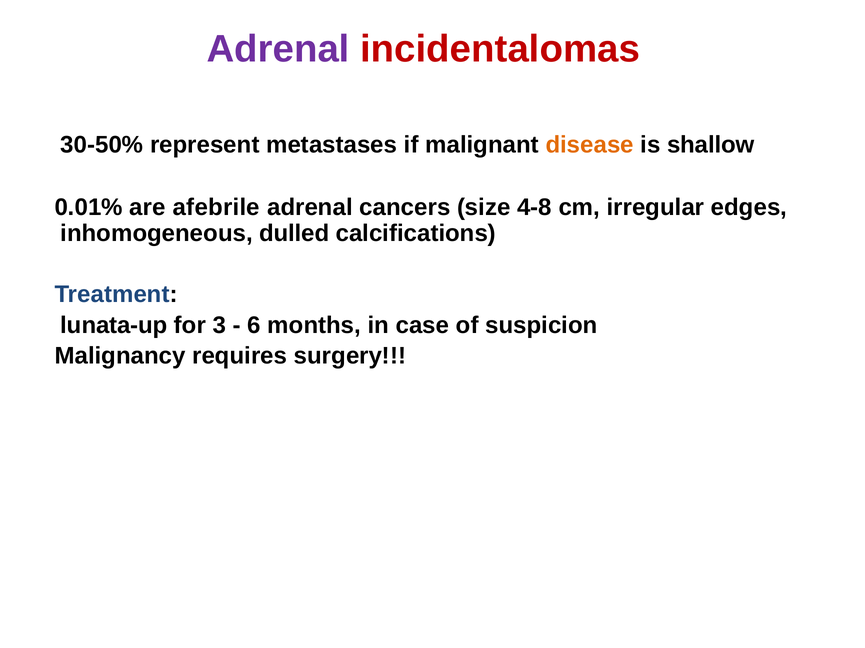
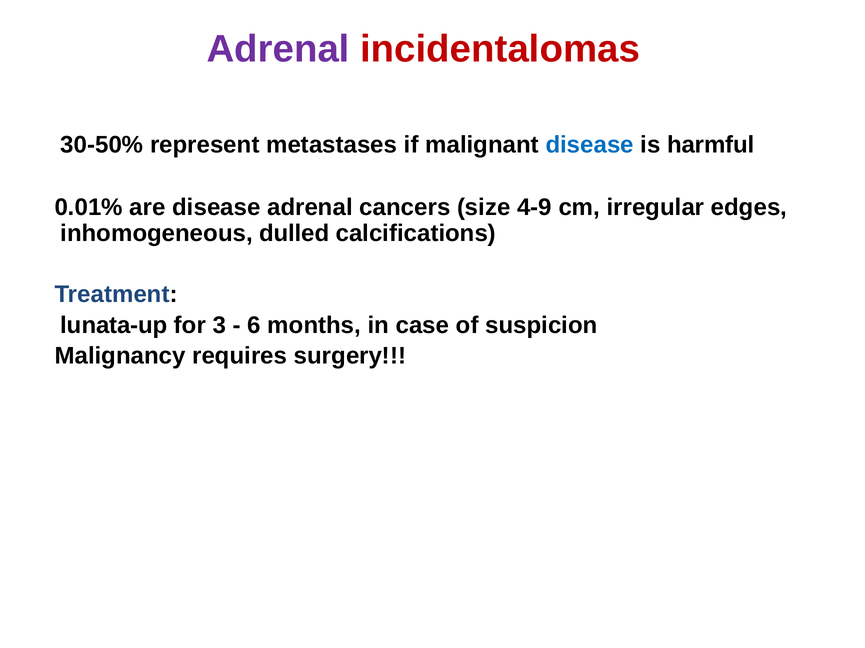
disease at (590, 145) colour: orange -> blue
shallow: shallow -> harmful
are afebrile: afebrile -> disease
4-8: 4-8 -> 4-9
